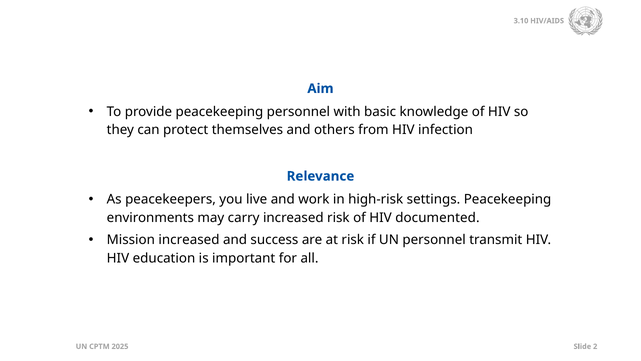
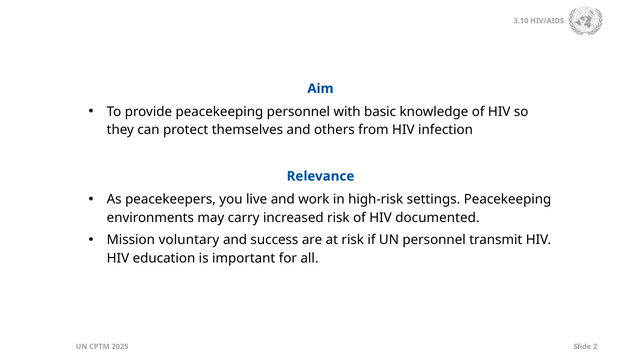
Mission increased: increased -> voluntary
